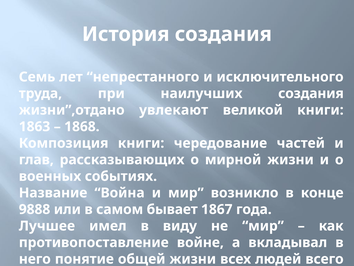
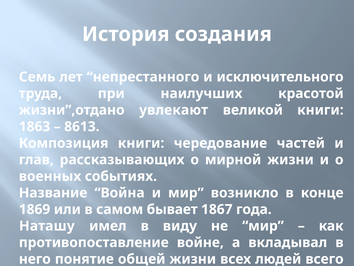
наилучших создания: создания -> красотой
1868: 1868 -> 8613
9888: 9888 -> 1869
Лучшее: Лучшее -> Наташу
